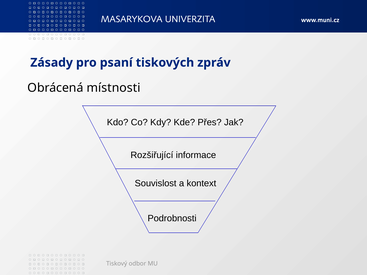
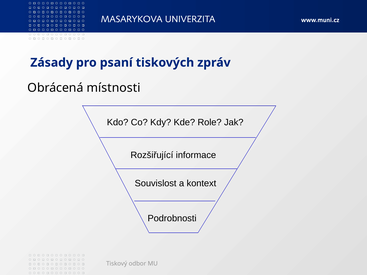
Přes: Přes -> Role
